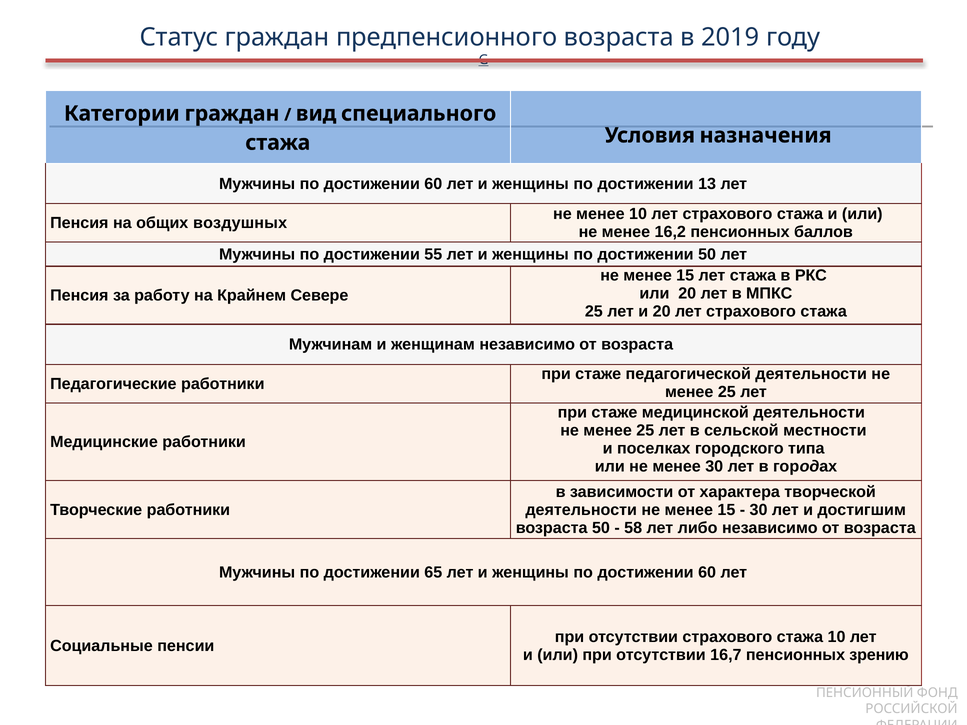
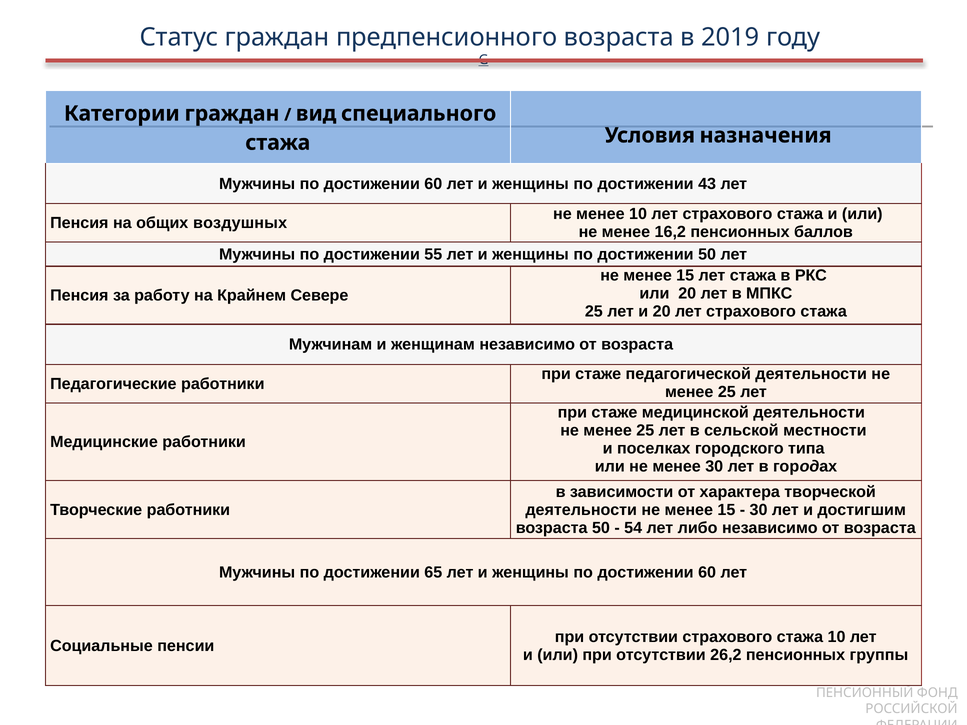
13: 13 -> 43
58: 58 -> 54
16,7: 16,7 -> 26,2
зрению: зрению -> группы
